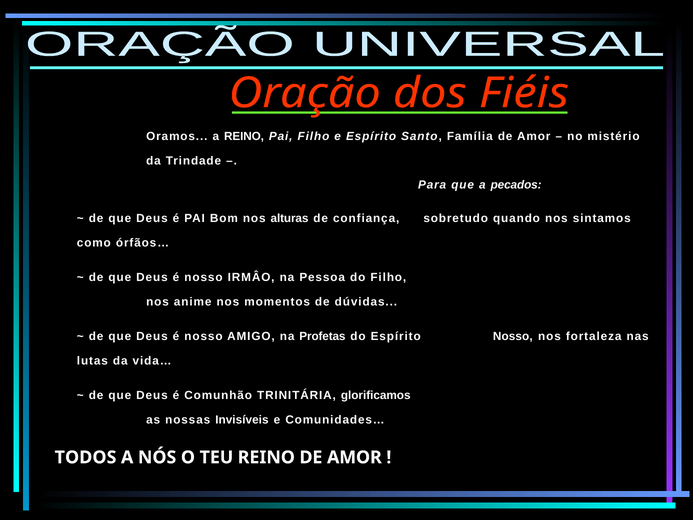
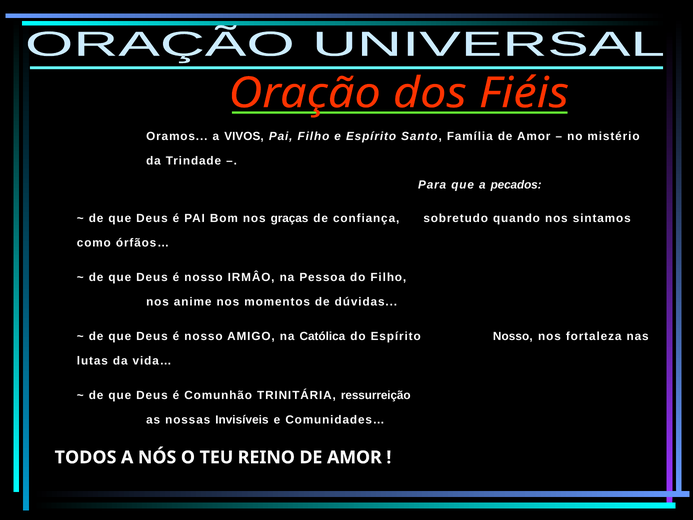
a REINO: REINO -> VIVOS
alturas: alturas -> graças
Profetas: Profetas -> Católica
glorificamos: glorificamos -> ressurreição
